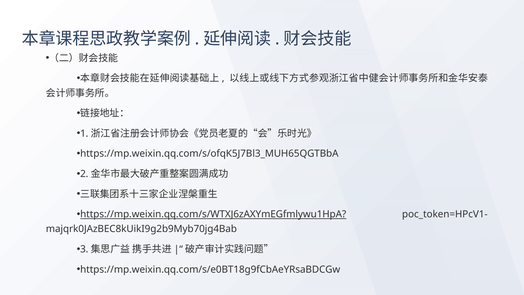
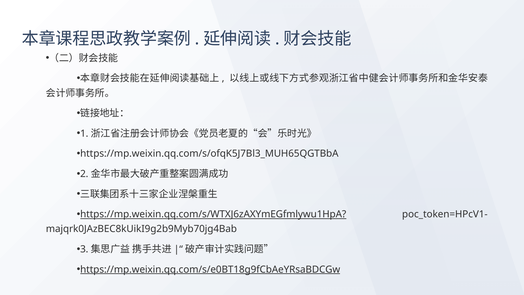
https://mp.weixin.qq.com/s/e0BT18g9fCbAeYRsaBDCGw underline: none -> present
